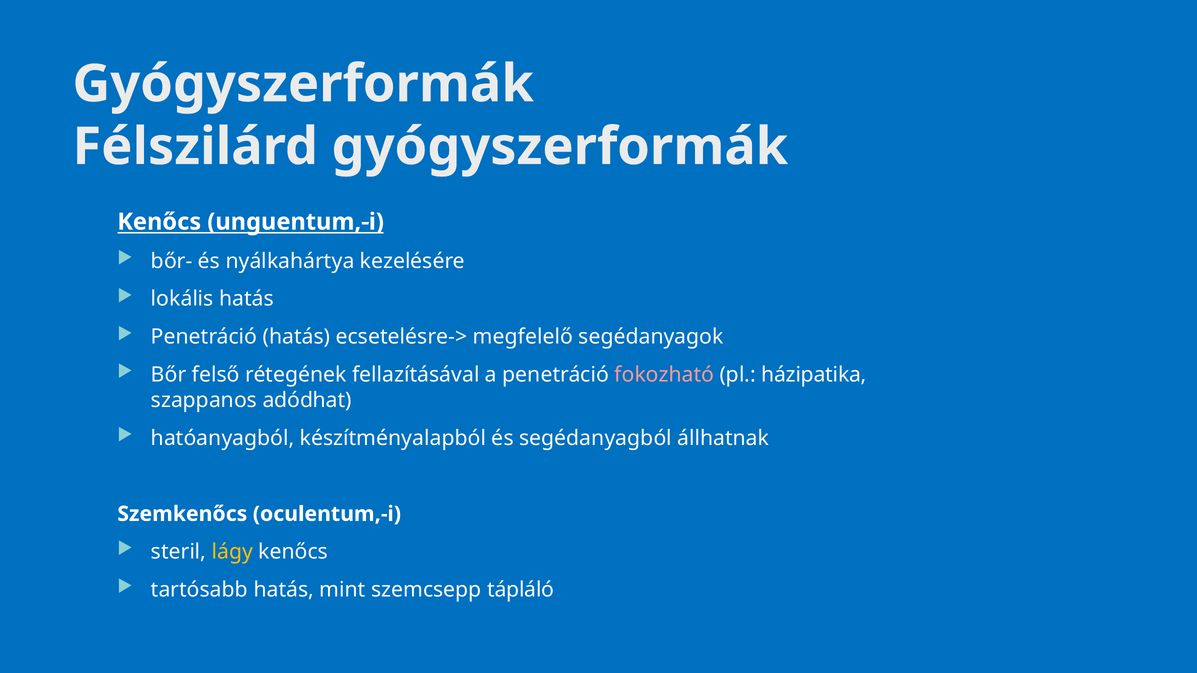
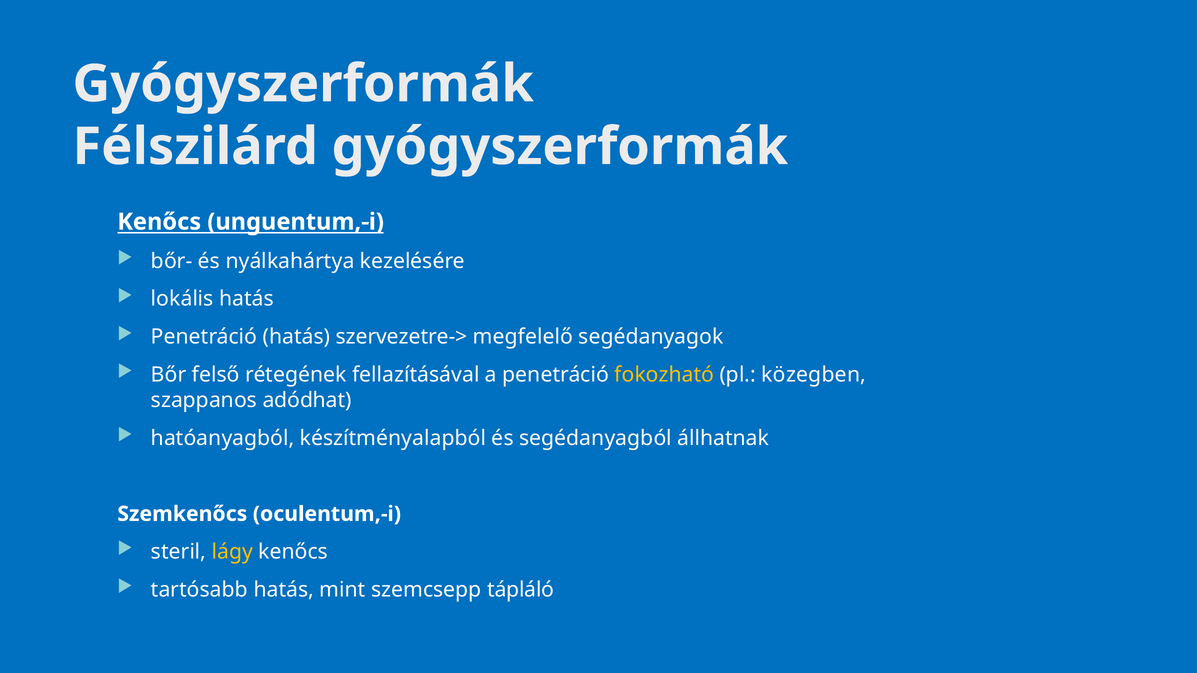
ecsetelésre->: ecsetelésre-> -> szervezetre->
fokozható colour: pink -> yellow
házipatika: házipatika -> közegben
